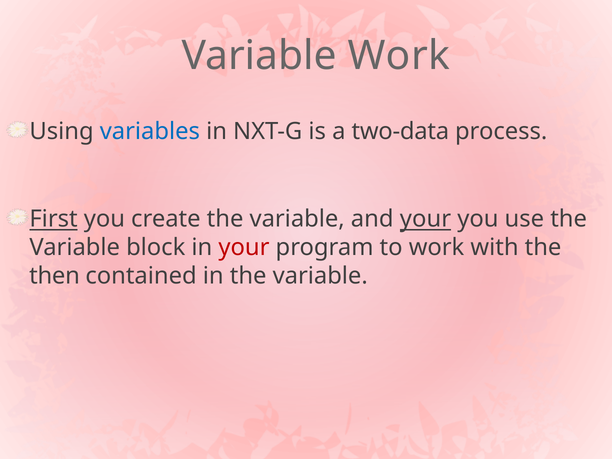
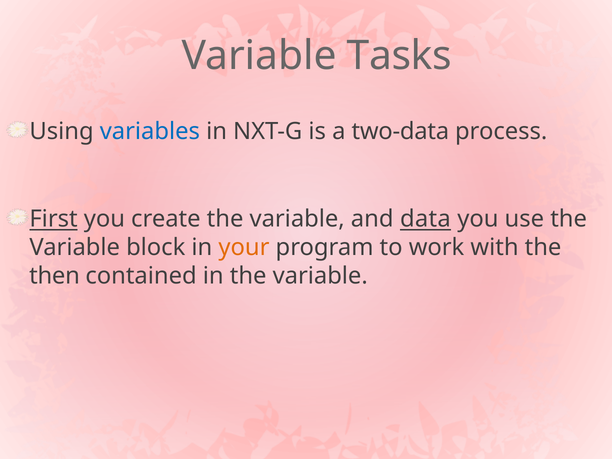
Variable Work: Work -> Tasks
and your: your -> data
your at (244, 247) colour: red -> orange
